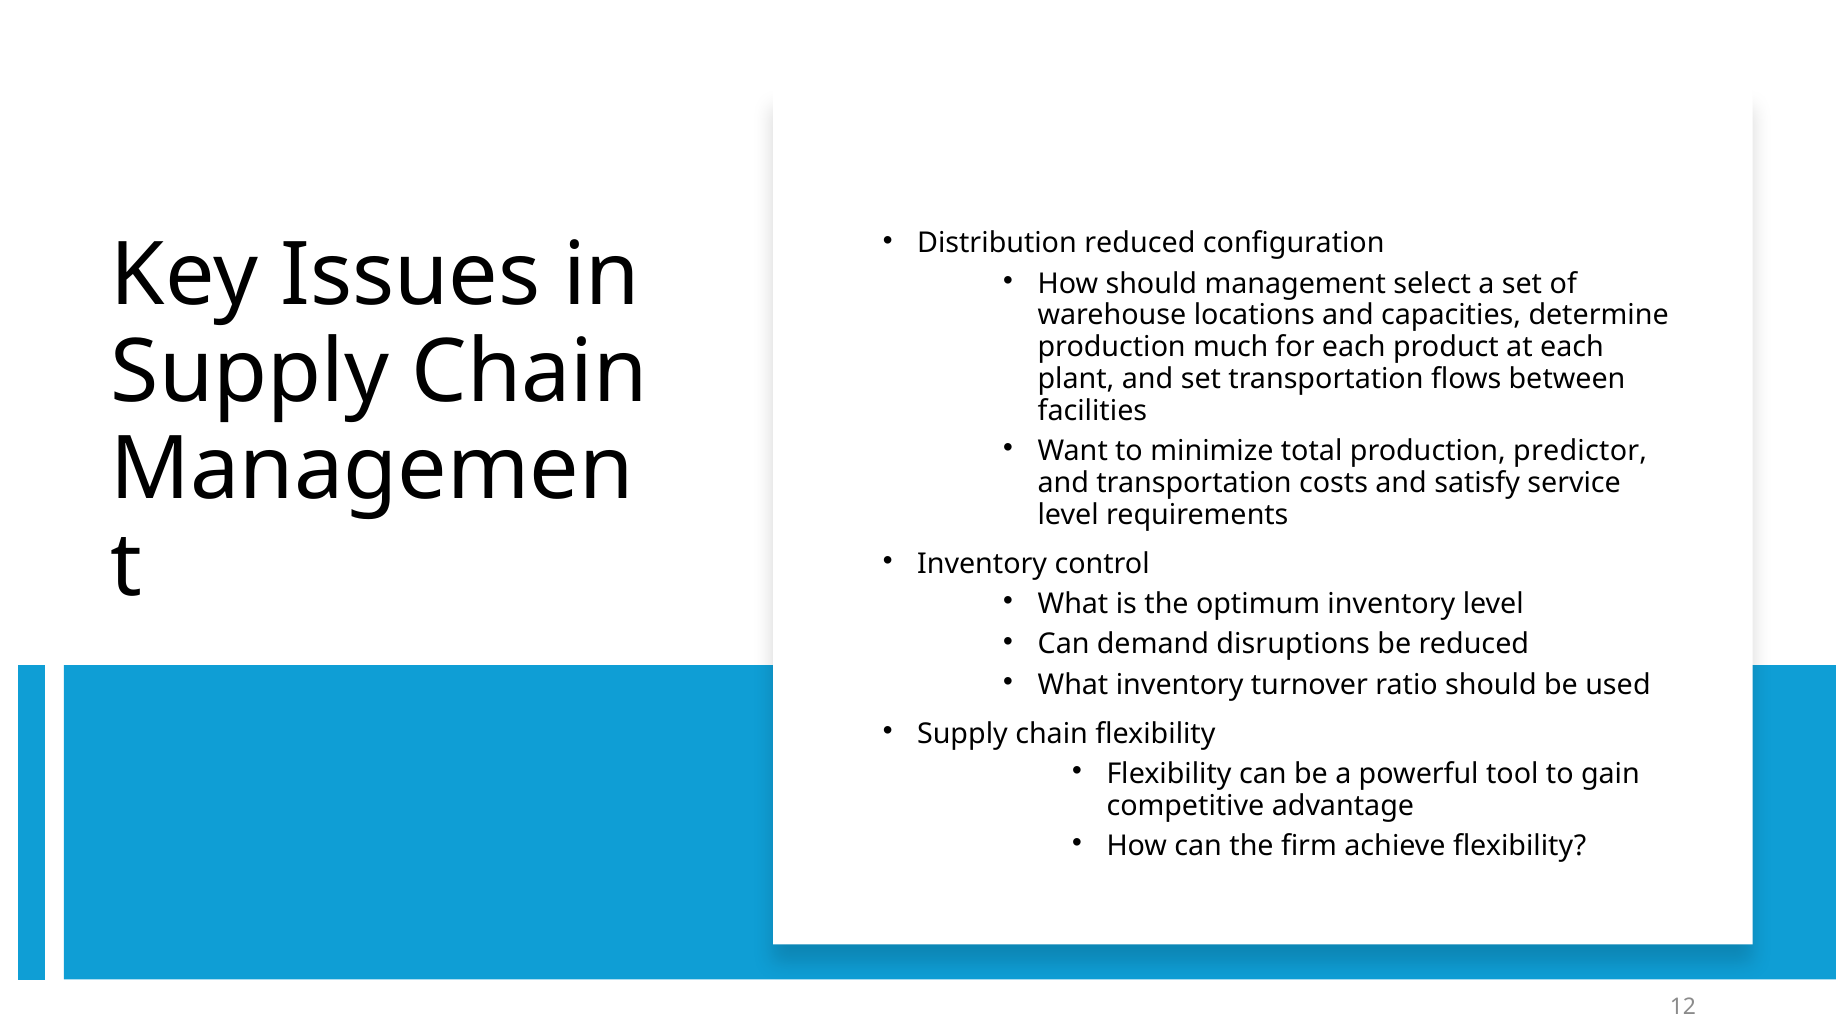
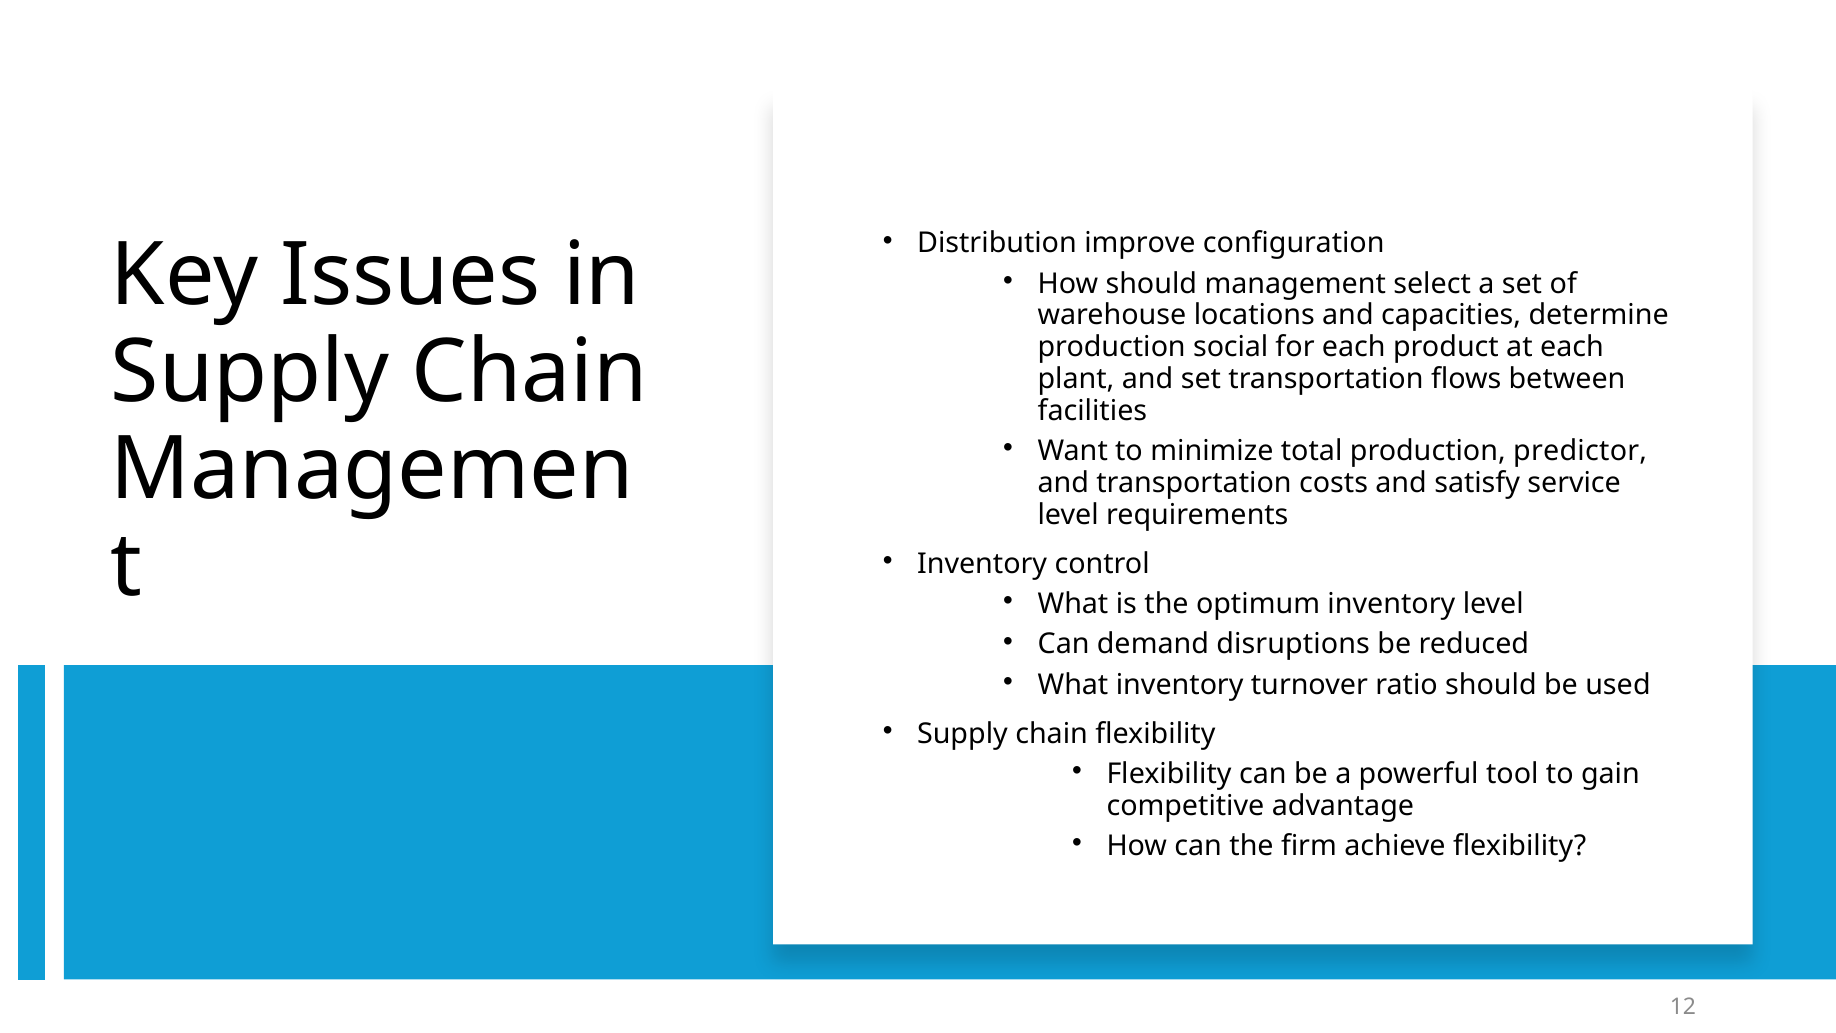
Distribution reduced: reduced -> improve
much: much -> social
